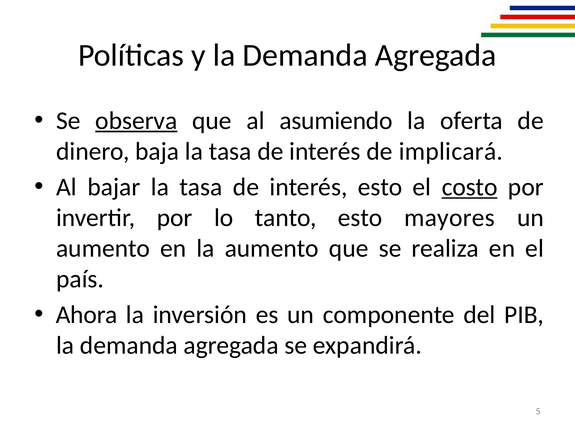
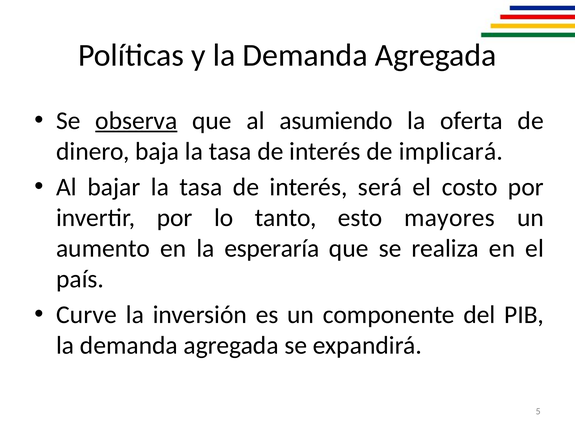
interés esto: esto -> será
costo underline: present -> none
la aumento: aumento -> esperaría
Ahora: Ahora -> Curve
